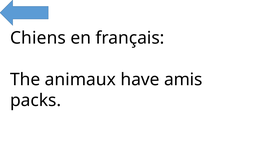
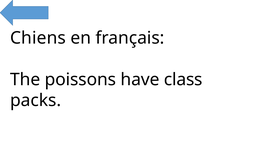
animaux: animaux -> poissons
amis: amis -> class
